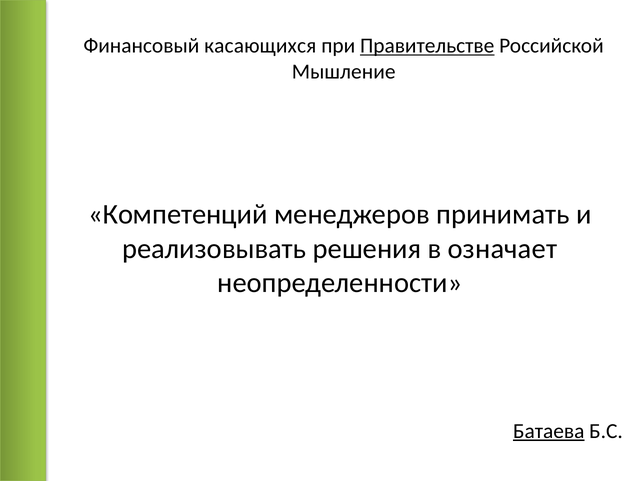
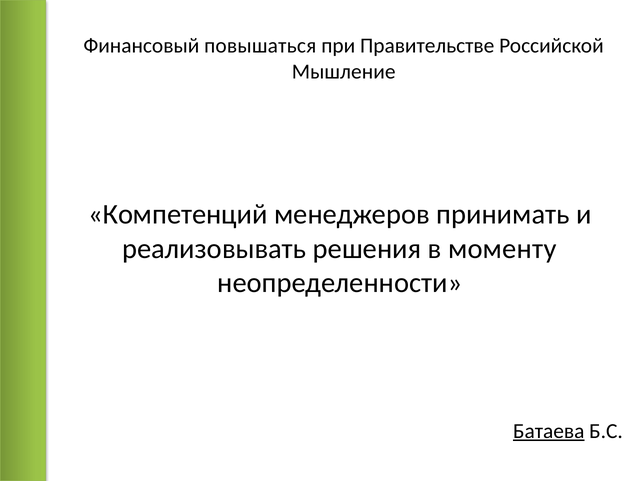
касающихся: касающихся -> повышаться
Правительстве underline: present -> none
означает: означает -> моменту
